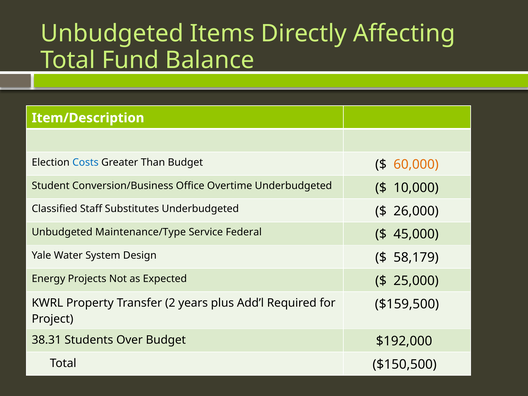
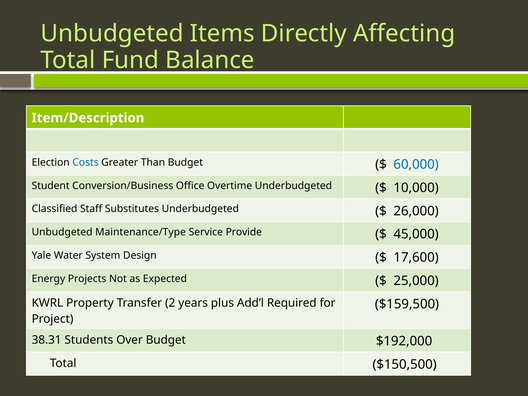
60,000 colour: orange -> blue
Federal: Federal -> Provide
58,179: 58,179 -> 17,600
